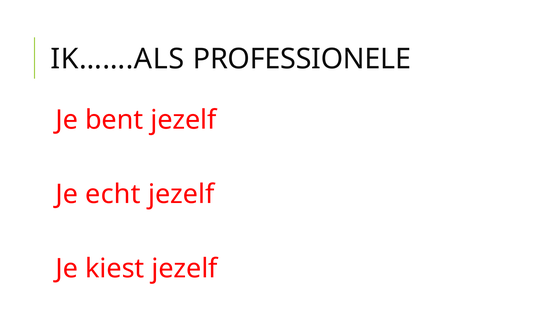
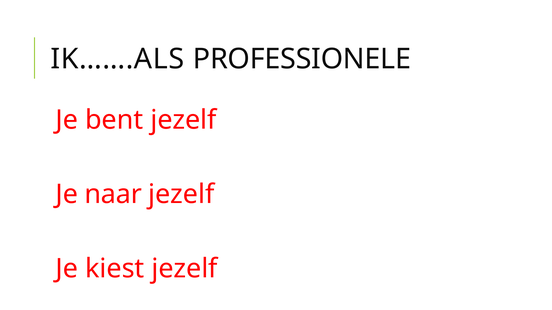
echt: echt -> naar
